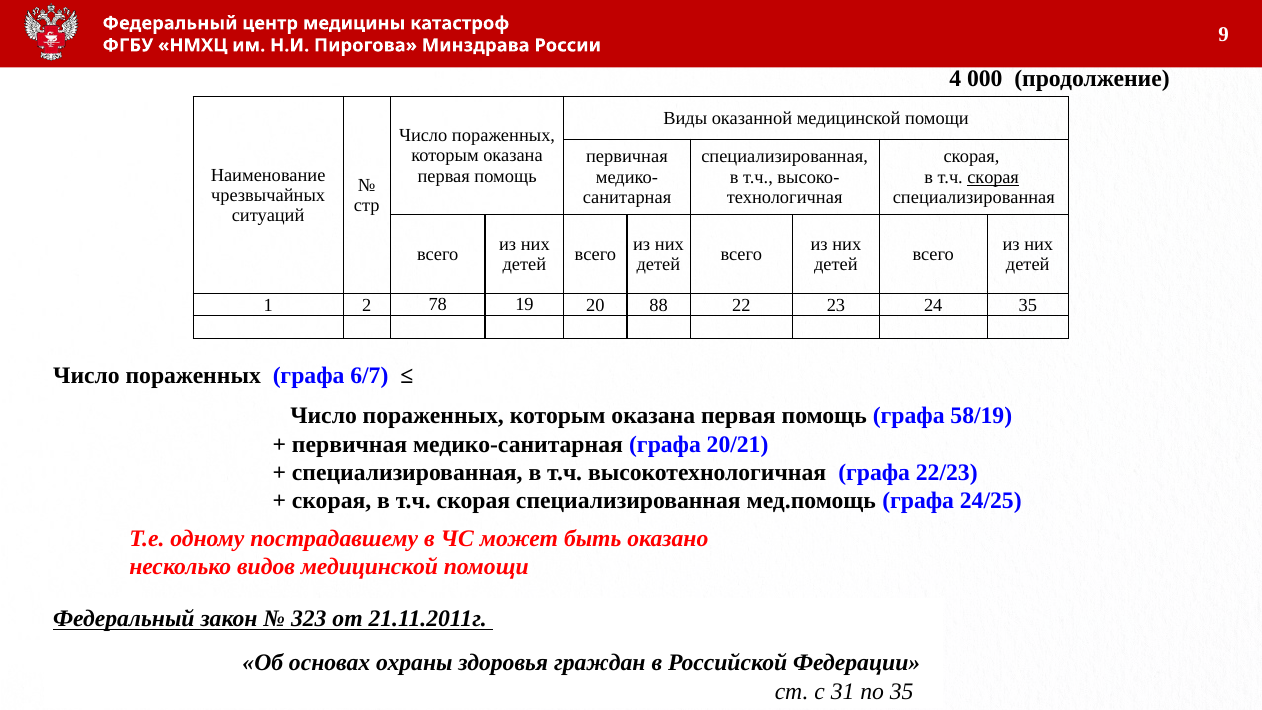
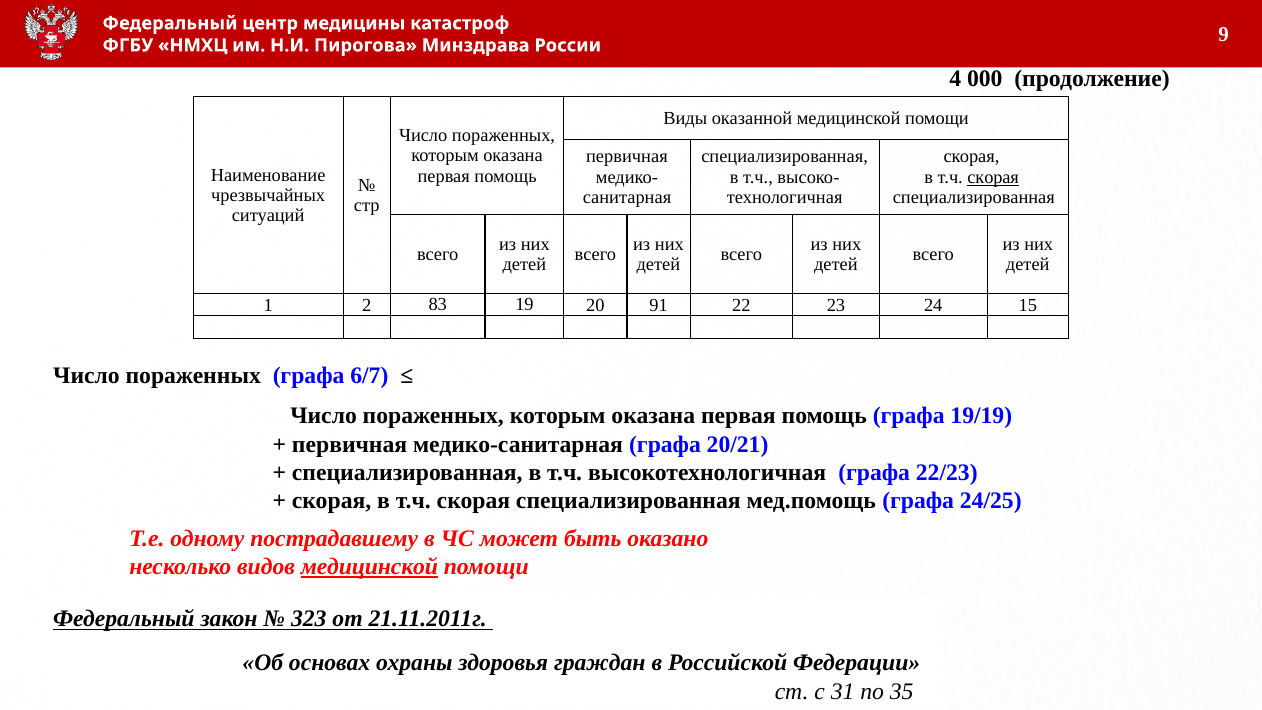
78: 78 -> 83
88: 88 -> 91
24 35: 35 -> 15
58/19: 58/19 -> 19/19
медицинской at (369, 567) underline: none -> present
